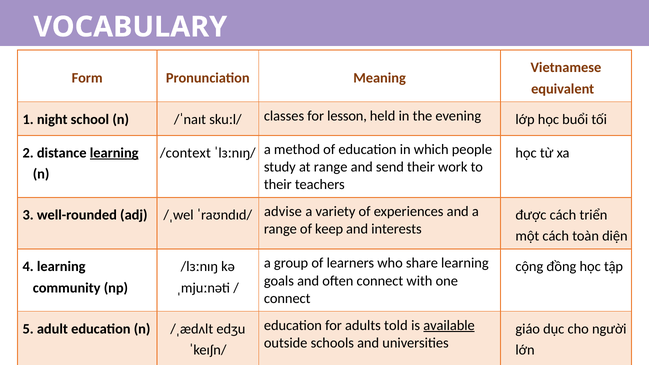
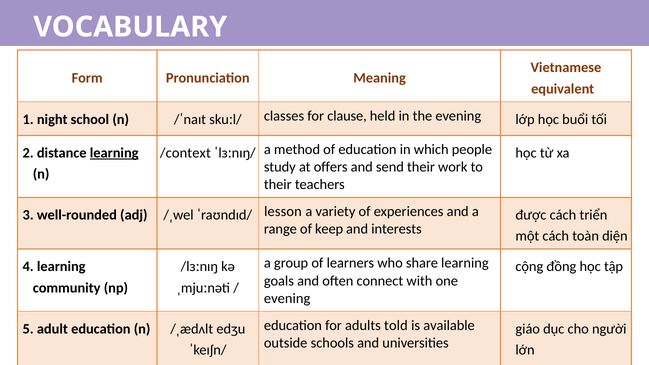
lesson: lesson -> clause
at range: range -> offers
advise: advise -> lesson
connect at (287, 299): connect -> evening
available underline: present -> none
